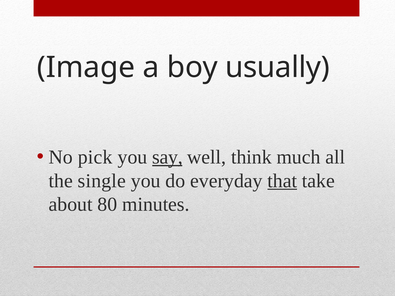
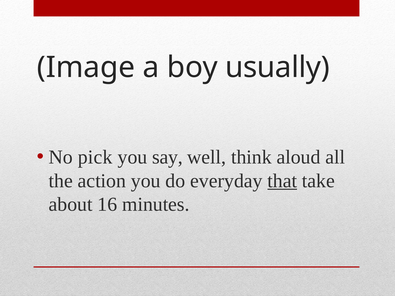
say underline: present -> none
much: much -> aloud
single: single -> action
80: 80 -> 16
